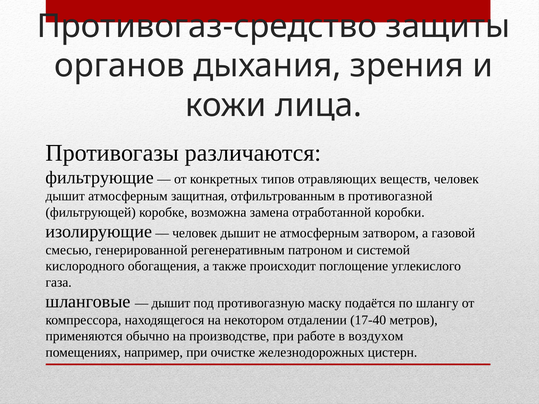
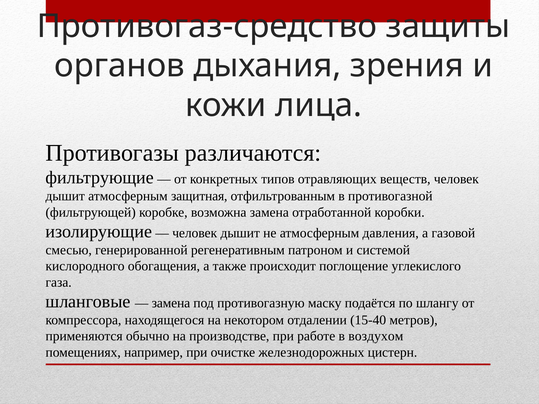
затвором: затвором -> давления
дышит at (171, 303): дышит -> замена
17-40: 17-40 -> 15-40
